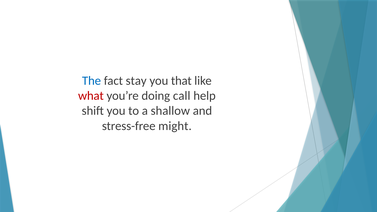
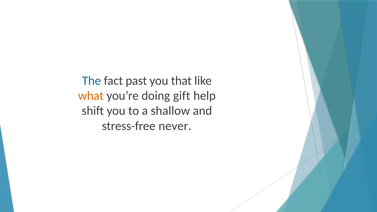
stay: stay -> past
what colour: red -> orange
call: call -> gift
might: might -> never
